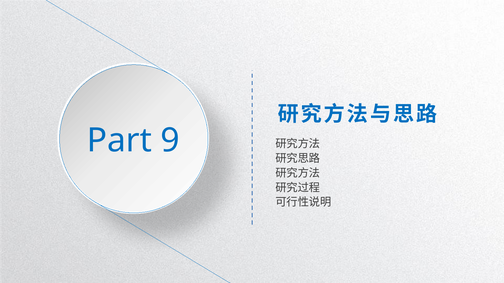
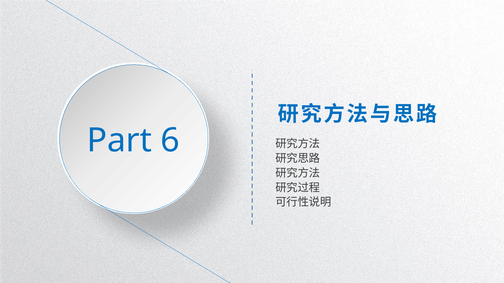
9: 9 -> 6
